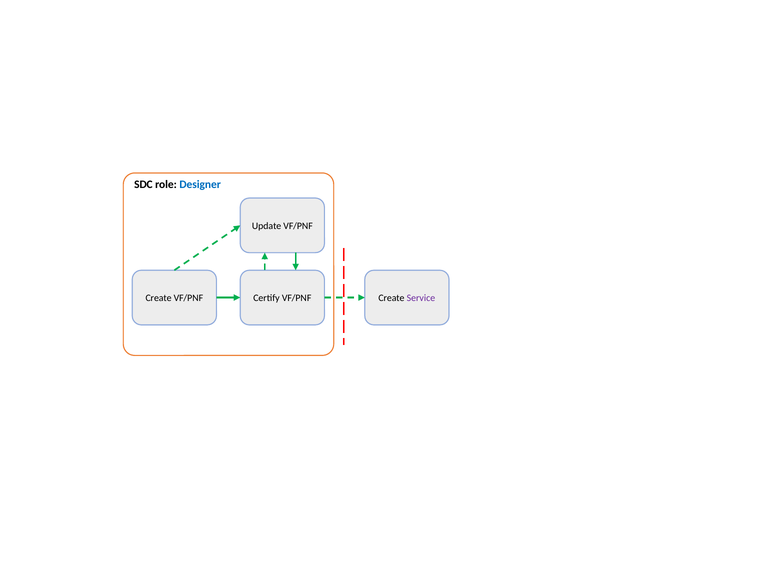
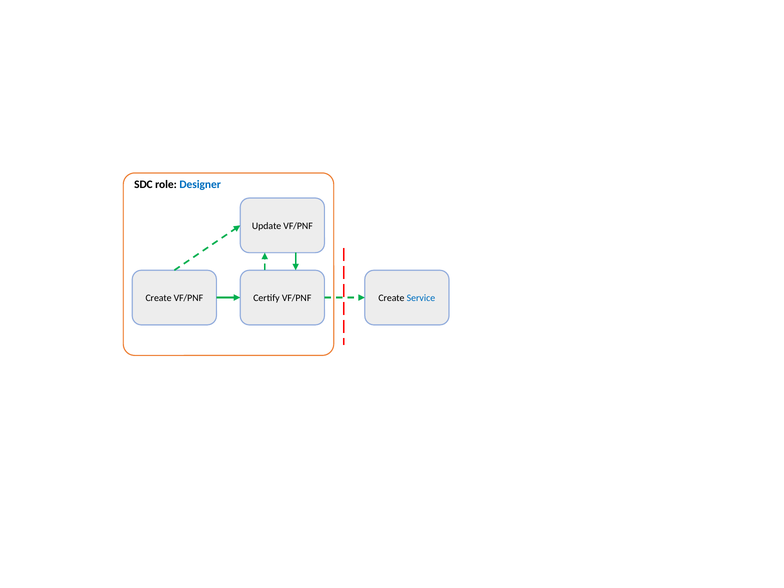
Service colour: purple -> blue
